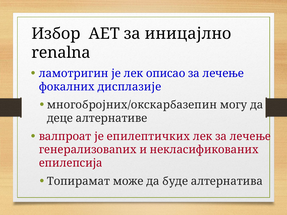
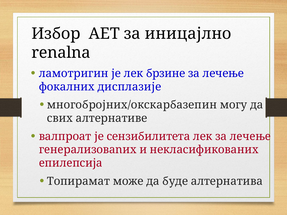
описао: описао -> брзине
деце: деце -> свих
епилептичких: епилептичких -> сензибилитета
